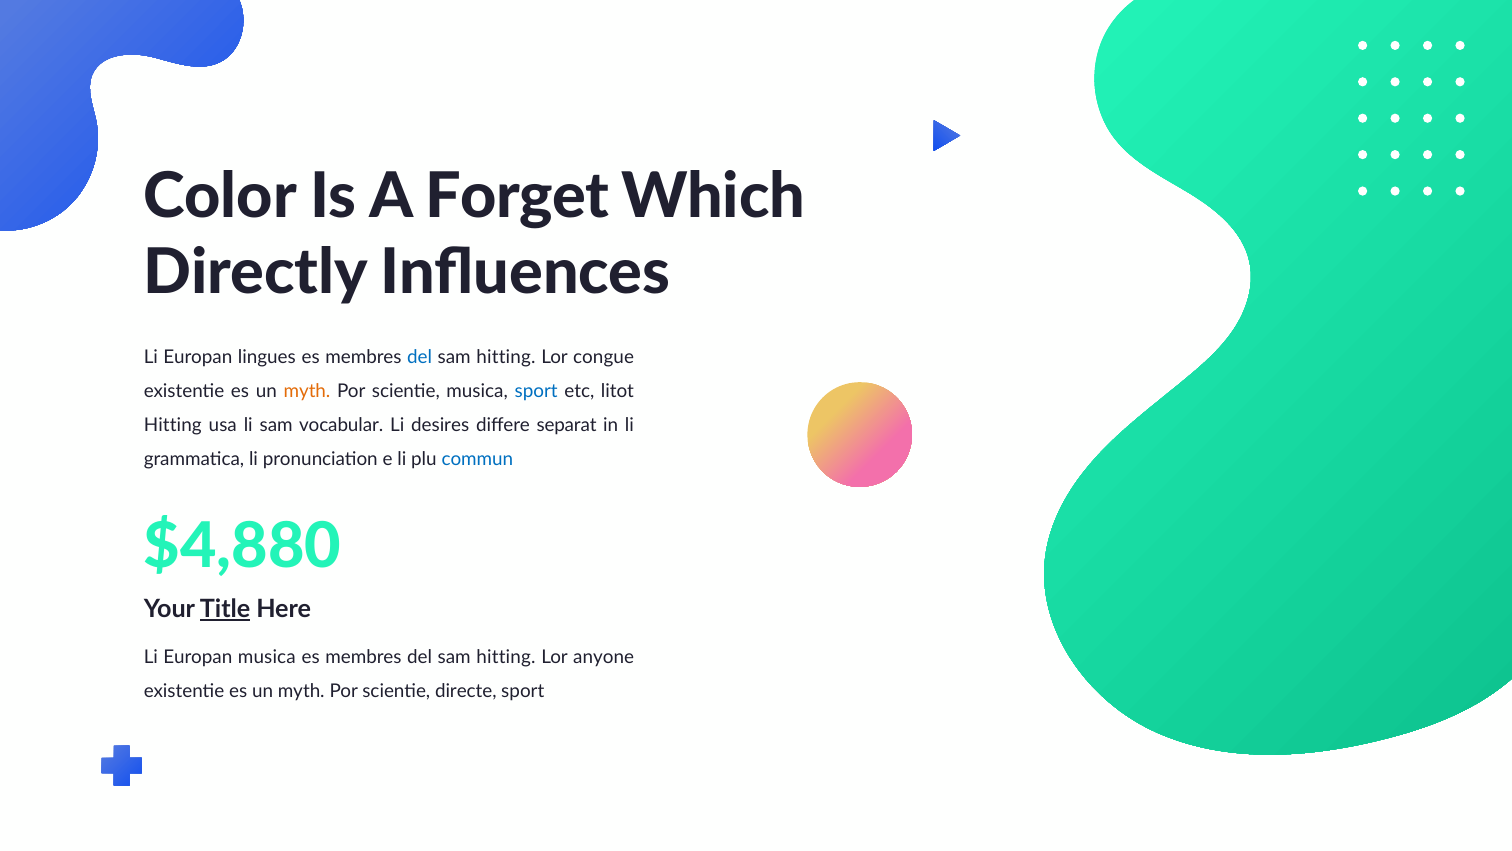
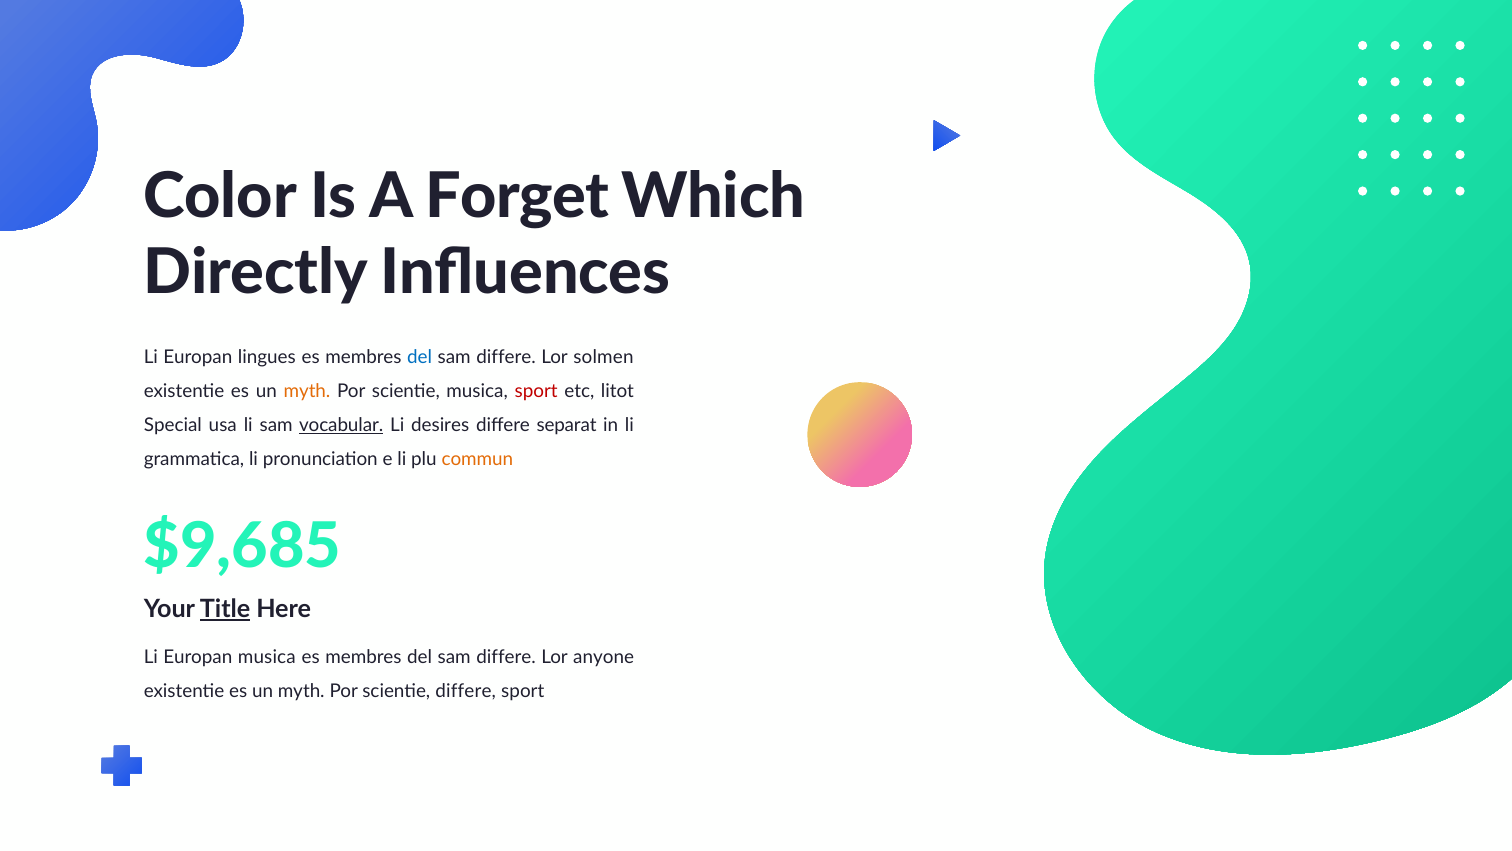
hitting at (506, 357): hitting -> differe
congue: congue -> solmen
sport at (536, 391) colour: blue -> red
Hitting at (173, 425): Hitting -> Special
vocabular underline: none -> present
commun colour: blue -> orange
$4,880: $4,880 -> $9,685
hitting at (506, 657): hitting -> differe
scientie directe: directe -> differe
